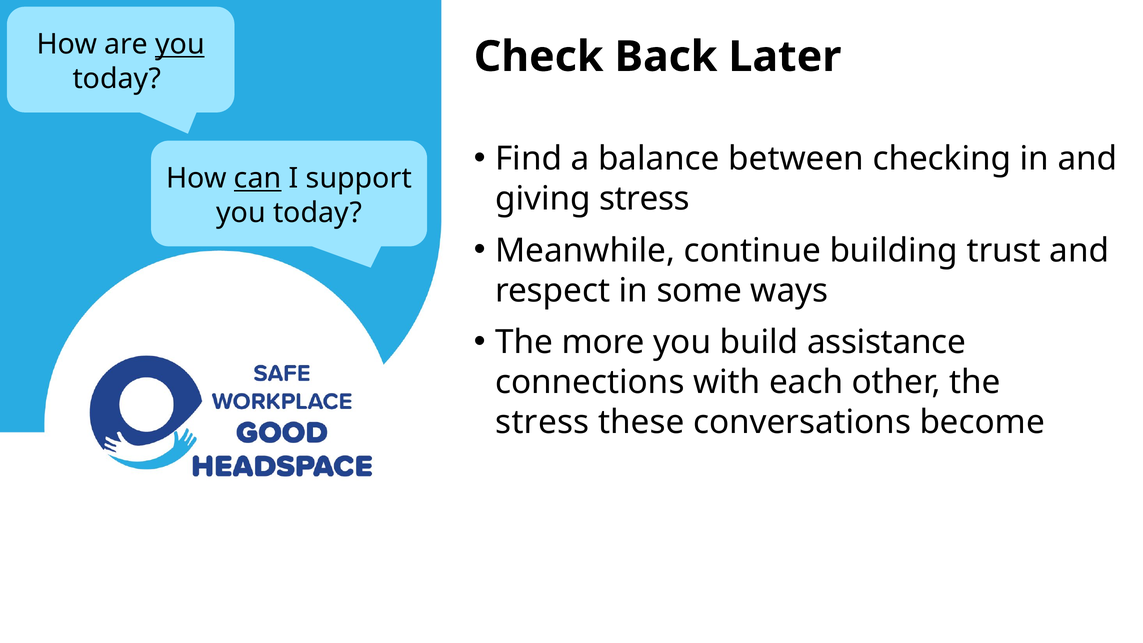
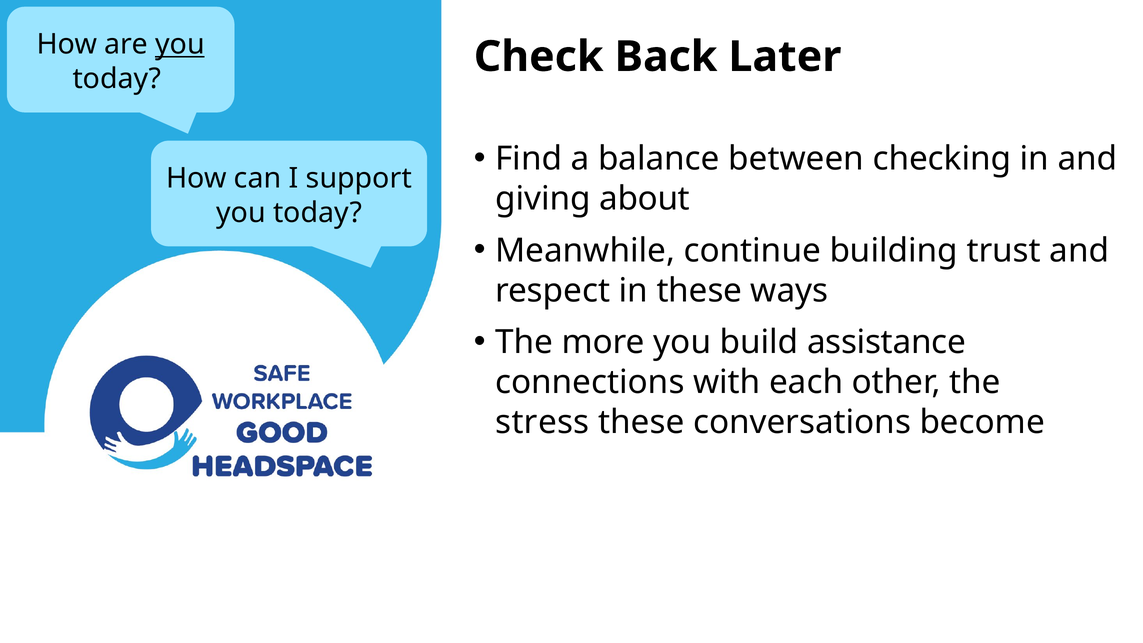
can underline: present -> none
giving stress: stress -> about
in some: some -> these
